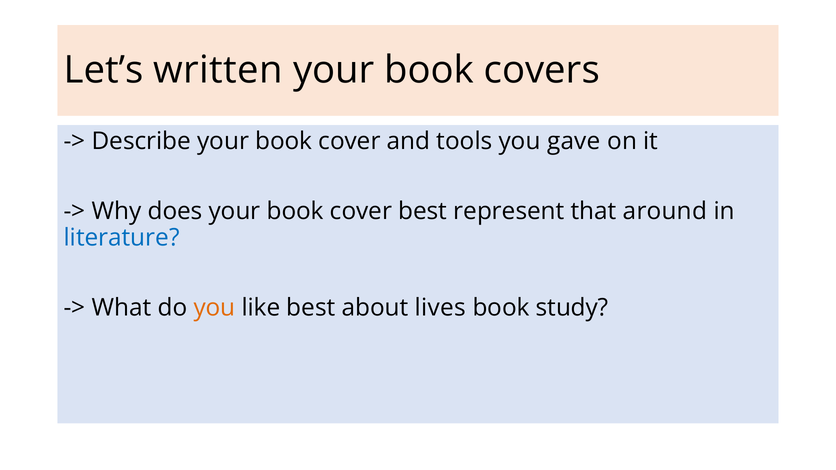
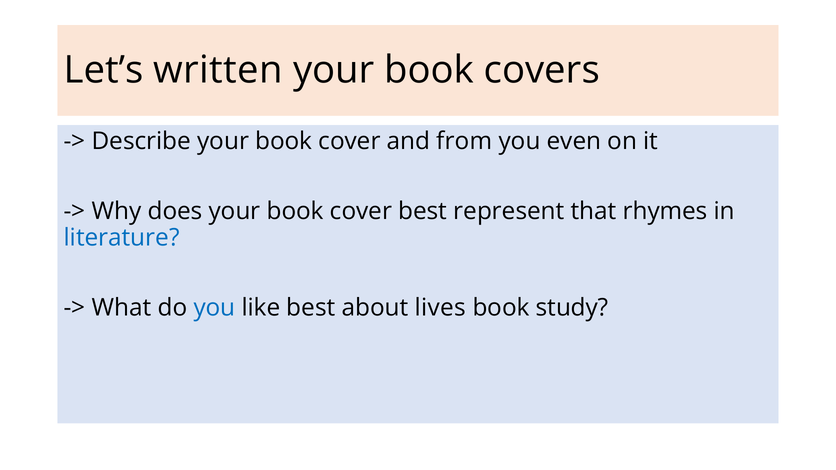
tools: tools -> from
gave: gave -> even
around: around -> rhymes
you at (214, 308) colour: orange -> blue
